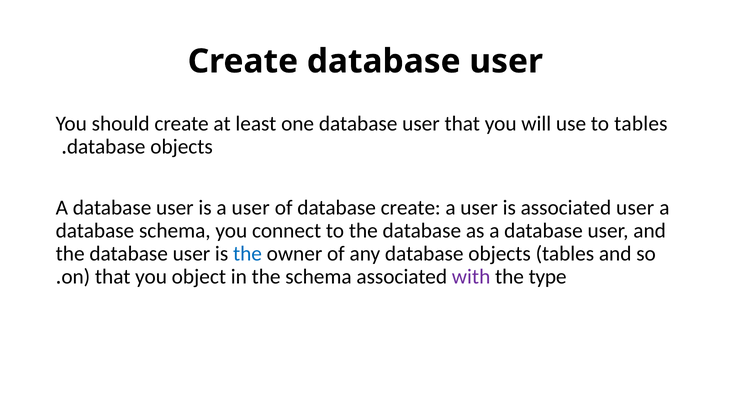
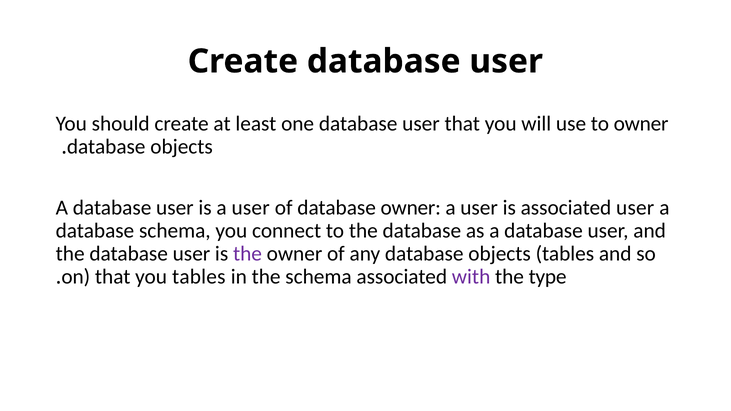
to tables: tables -> owner
database create: create -> owner
the at (247, 254) colour: blue -> purple
you object: object -> tables
